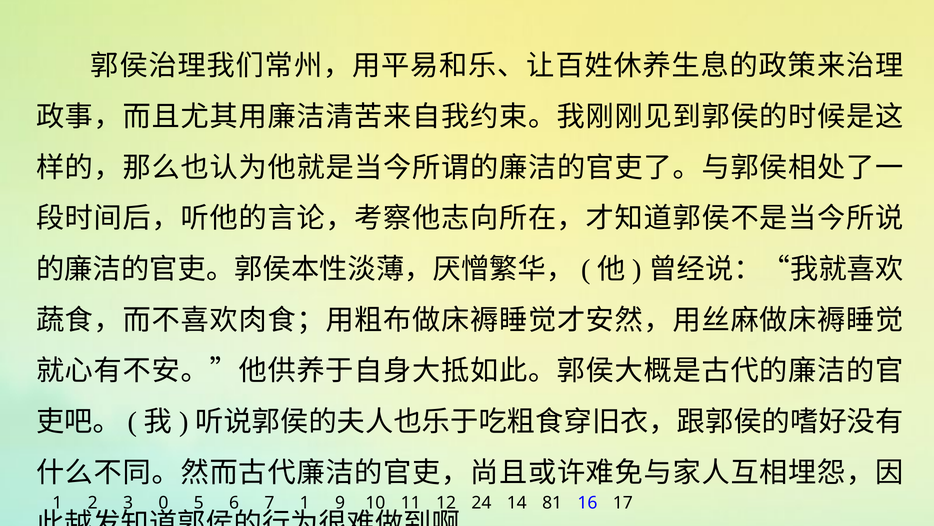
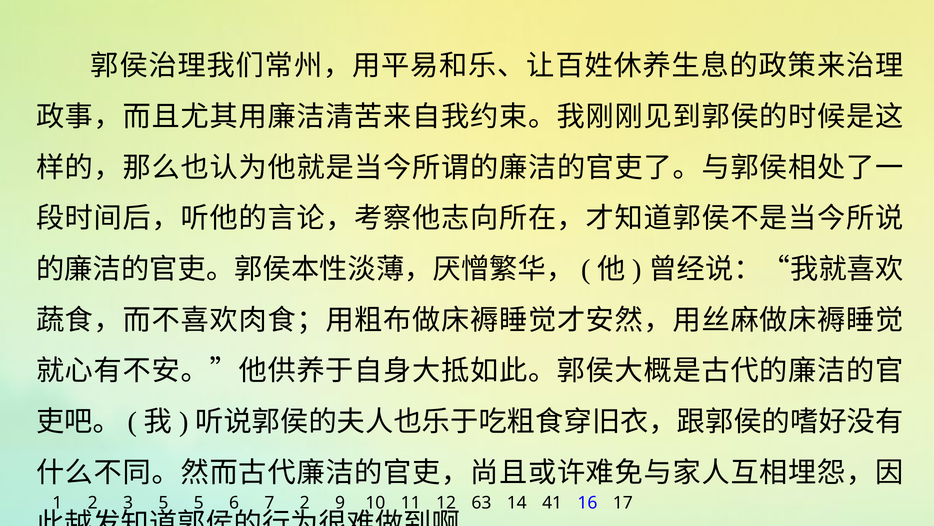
3 0: 0 -> 5
7 1: 1 -> 2
24: 24 -> 63
81: 81 -> 41
